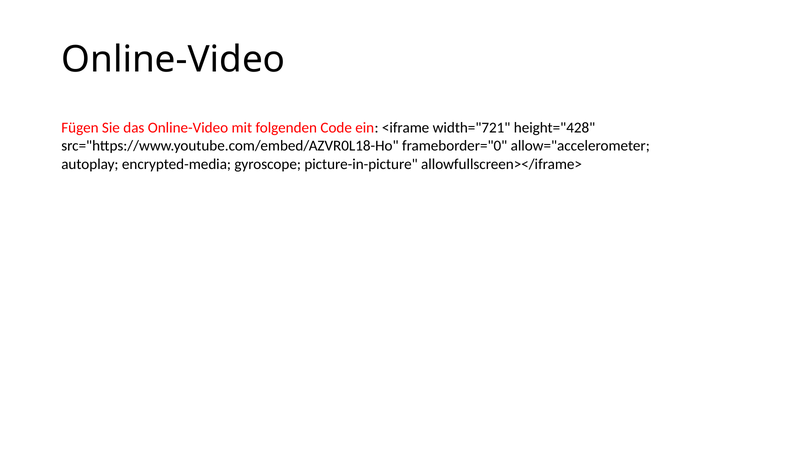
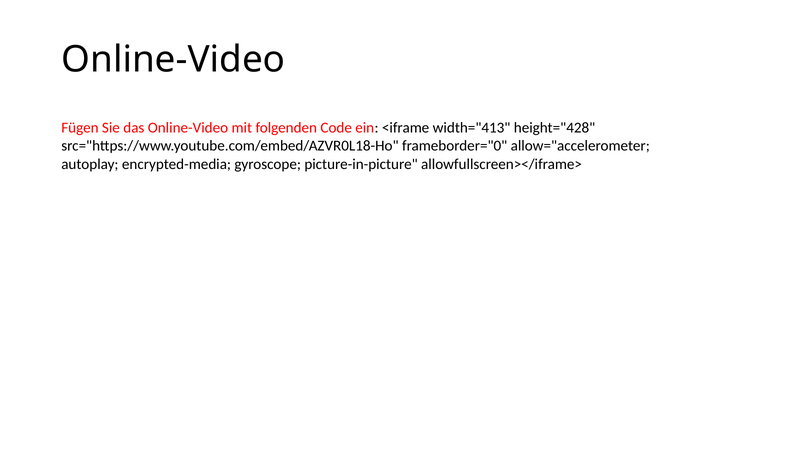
width="721: width="721 -> width="413
